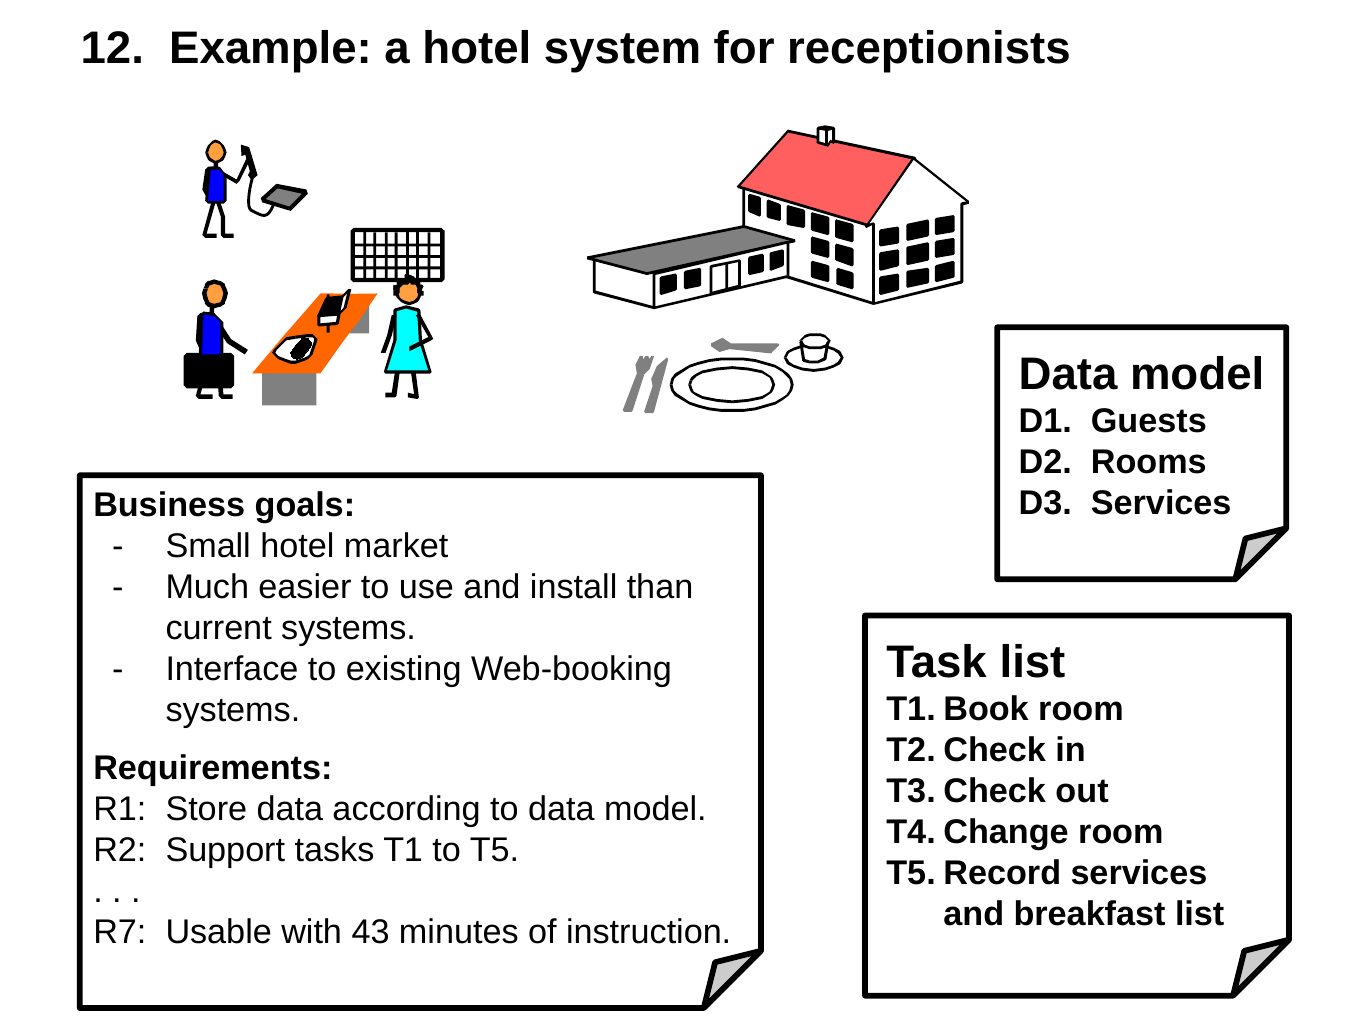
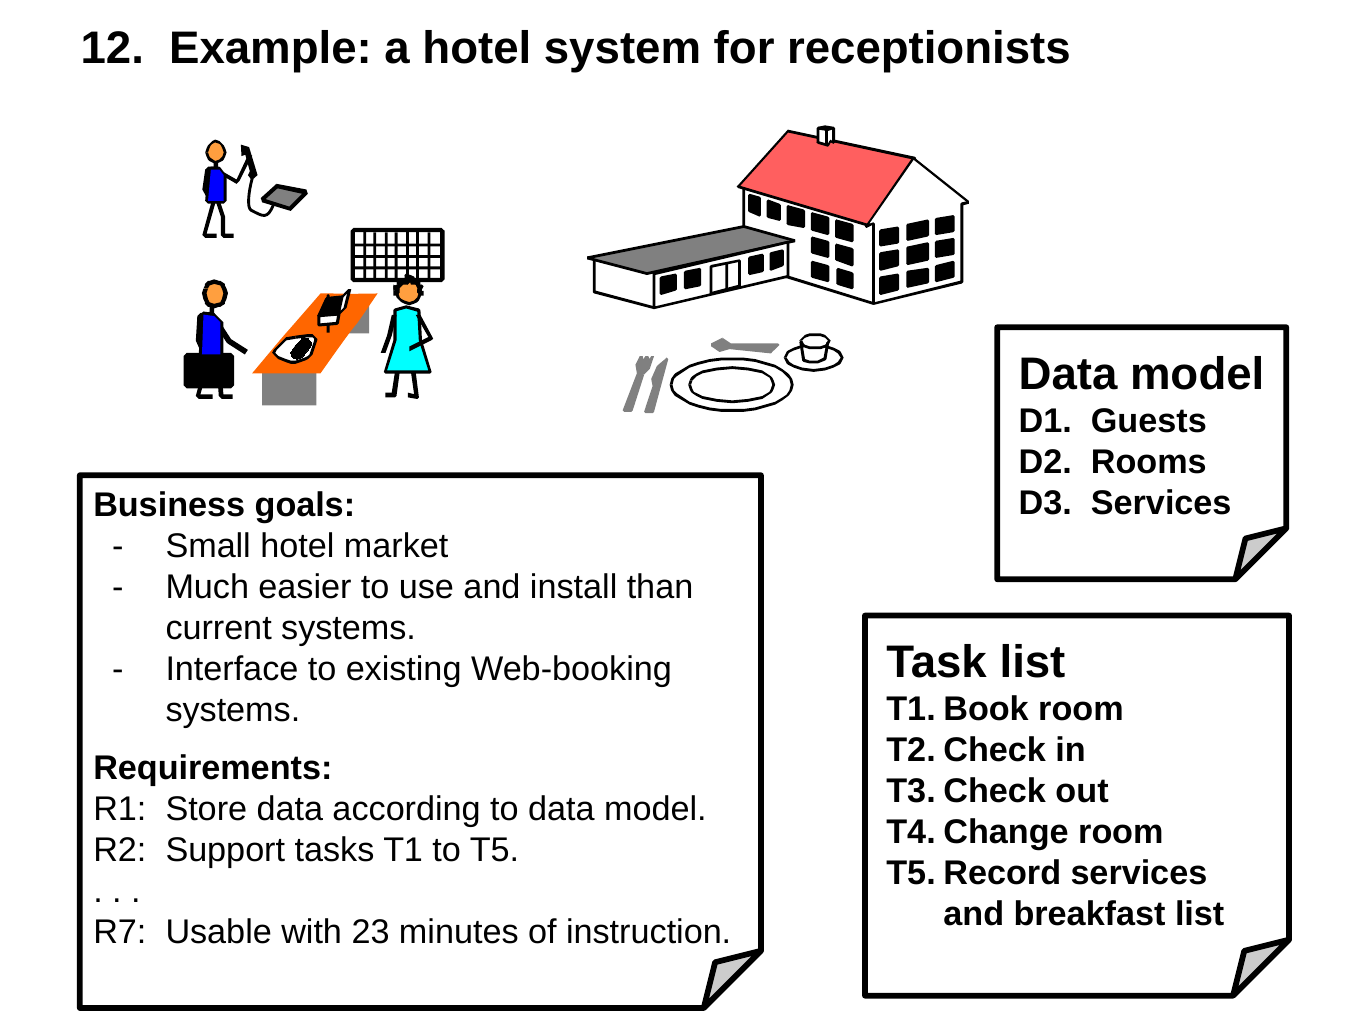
43: 43 -> 23
